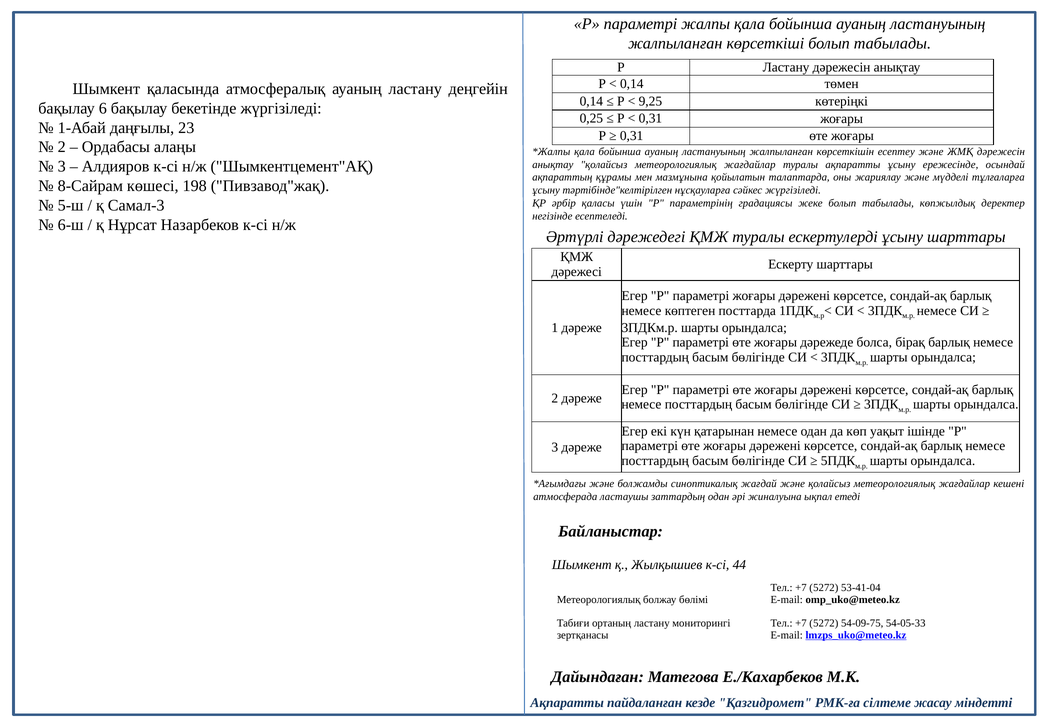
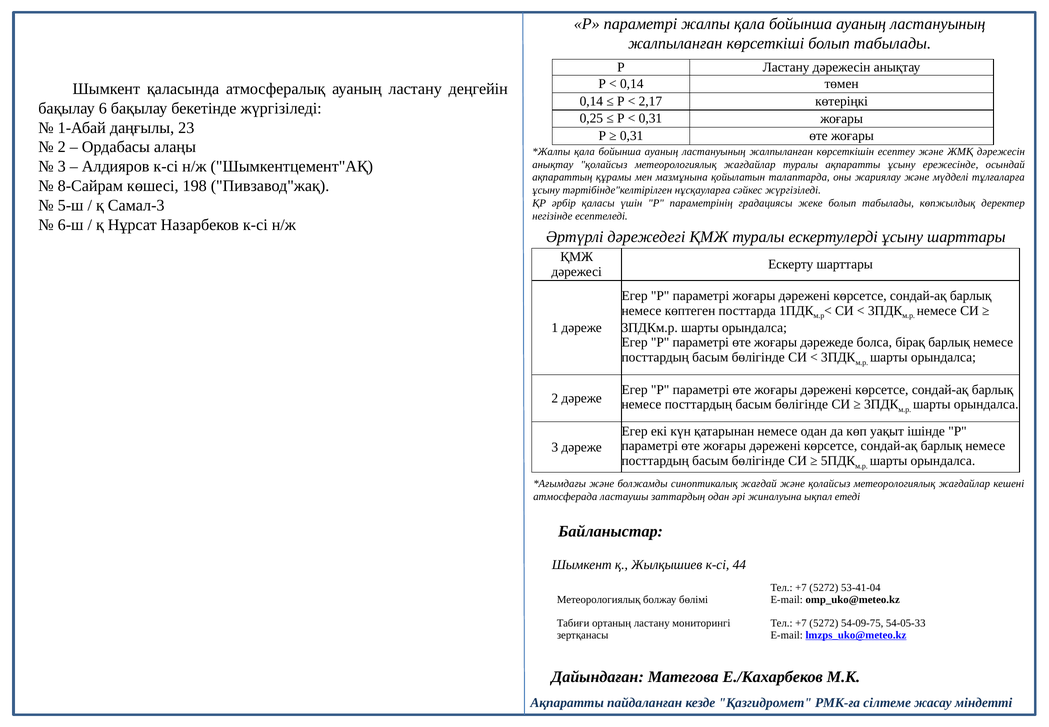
9,25: 9,25 -> 2,17
